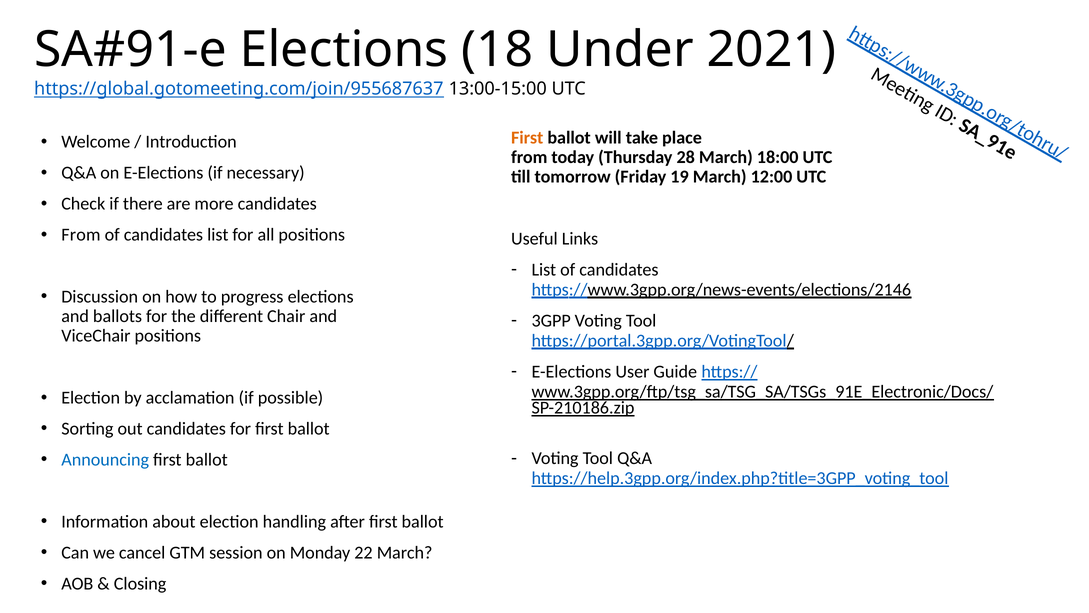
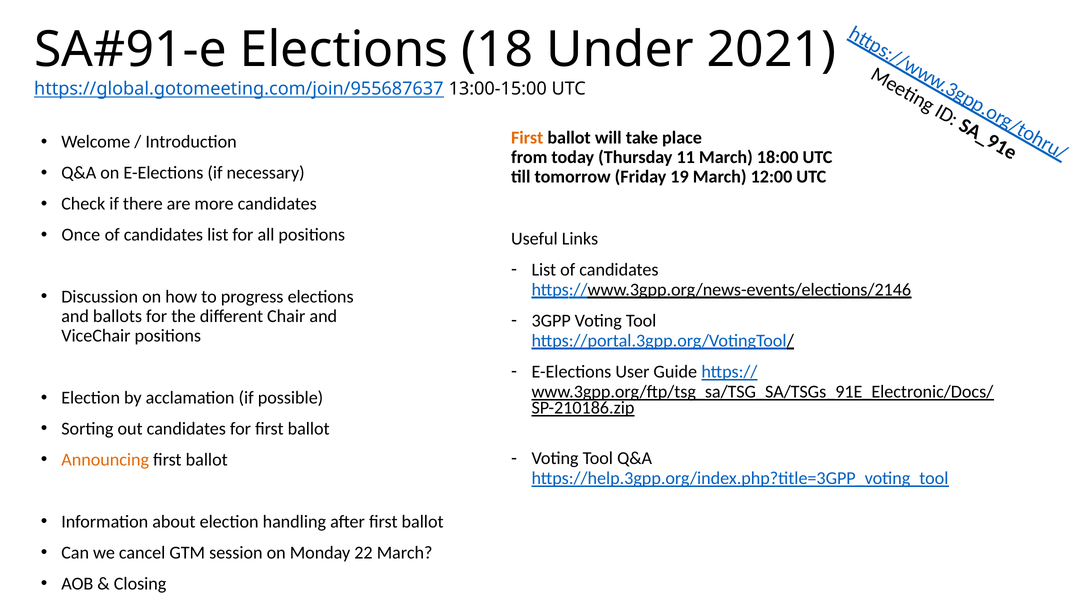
28: 28 -> 11
From at (81, 235): From -> Once
Announcing colour: blue -> orange
